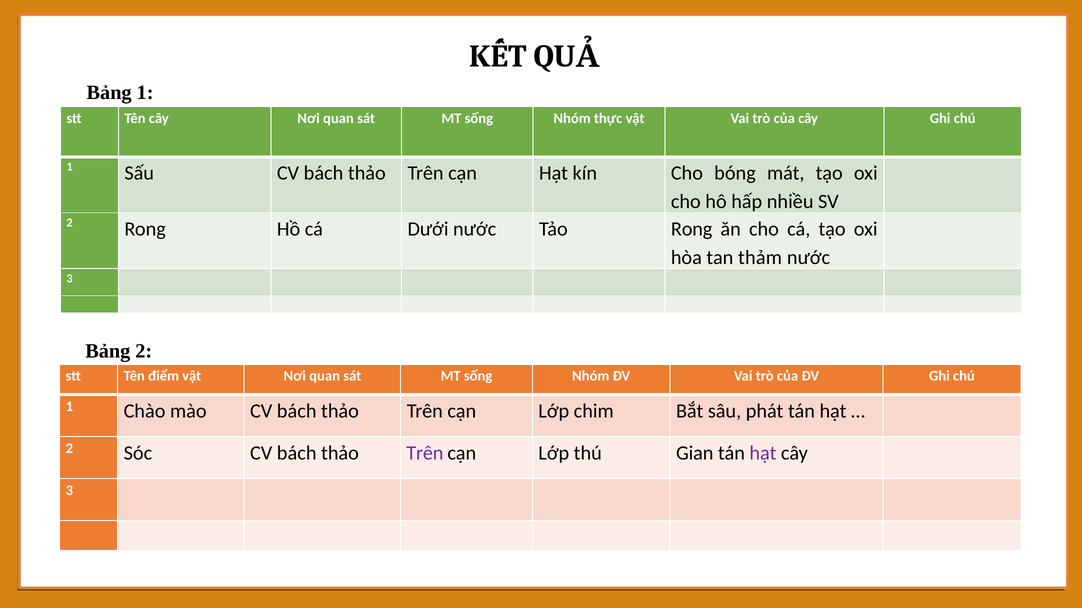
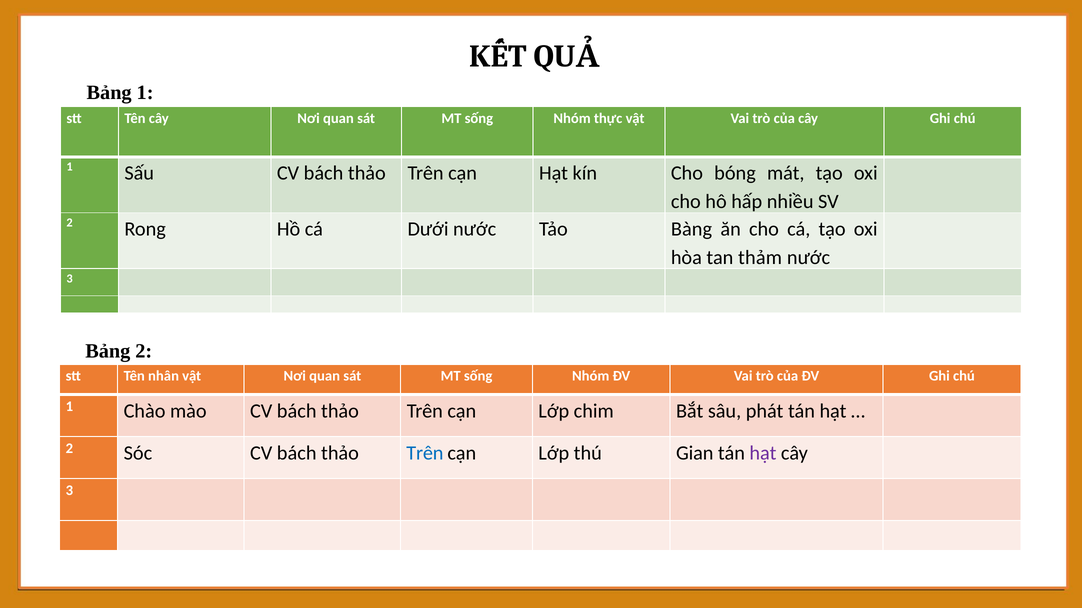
Tảo Rong: Rong -> Bàng
điểm: điểm -> nhân
Trên at (425, 453) colour: purple -> blue
